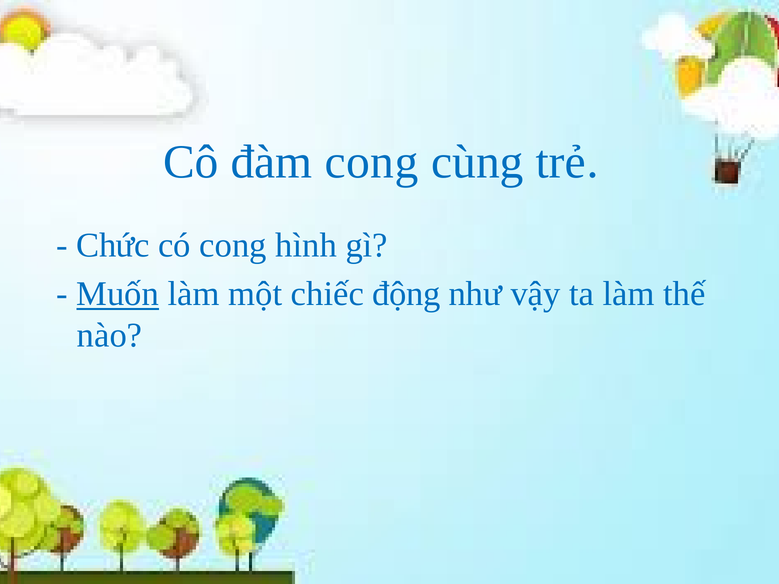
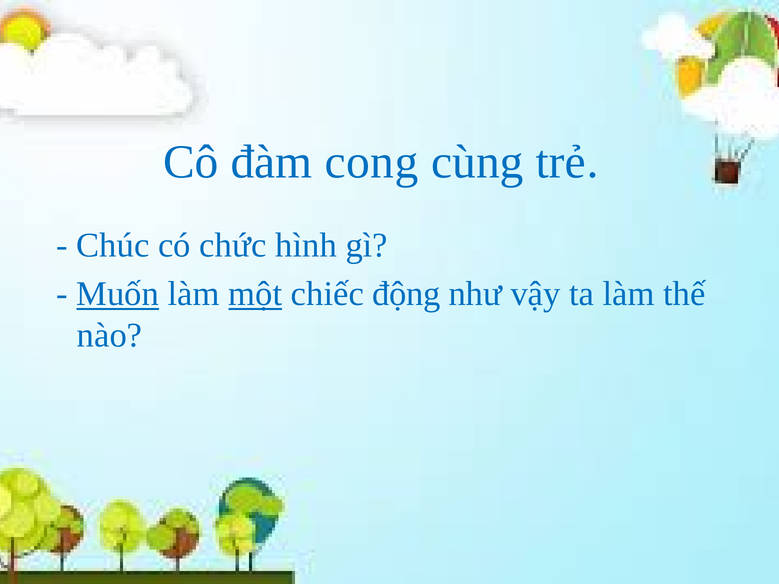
Chức: Chức -> Chúc
có cong: cong -> chức
một underline: none -> present
